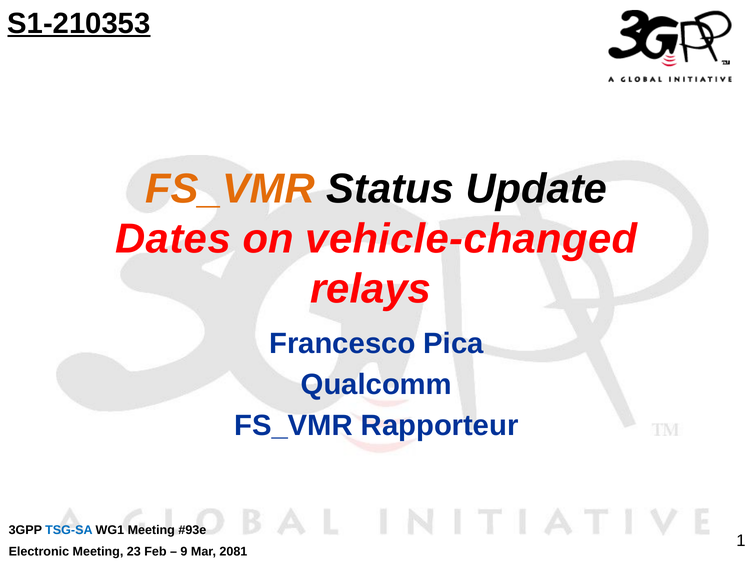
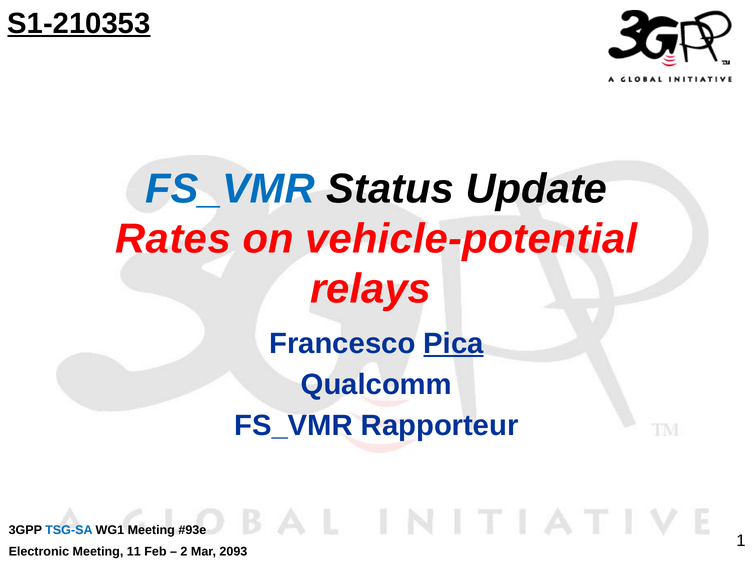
FS_VMR at (230, 189) colour: orange -> blue
Dates: Dates -> Rates
vehicle-changed: vehicle-changed -> vehicle-potential
Pica underline: none -> present
23: 23 -> 11
9: 9 -> 2
2081: 2081 -> 2093
